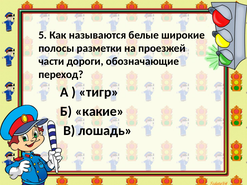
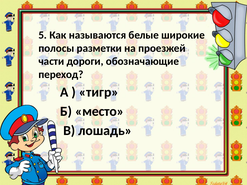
какие: какие -> место
